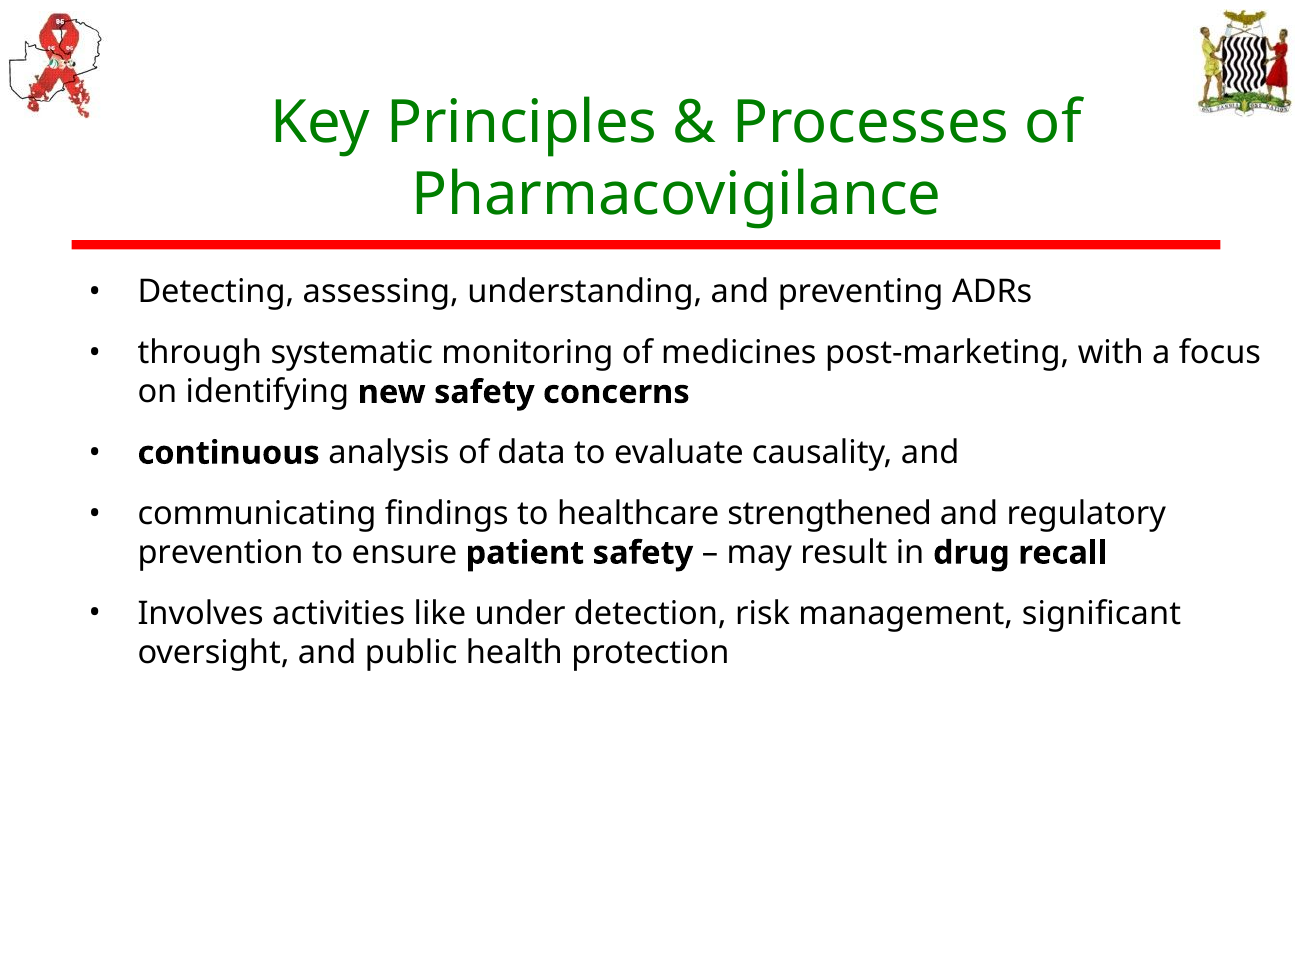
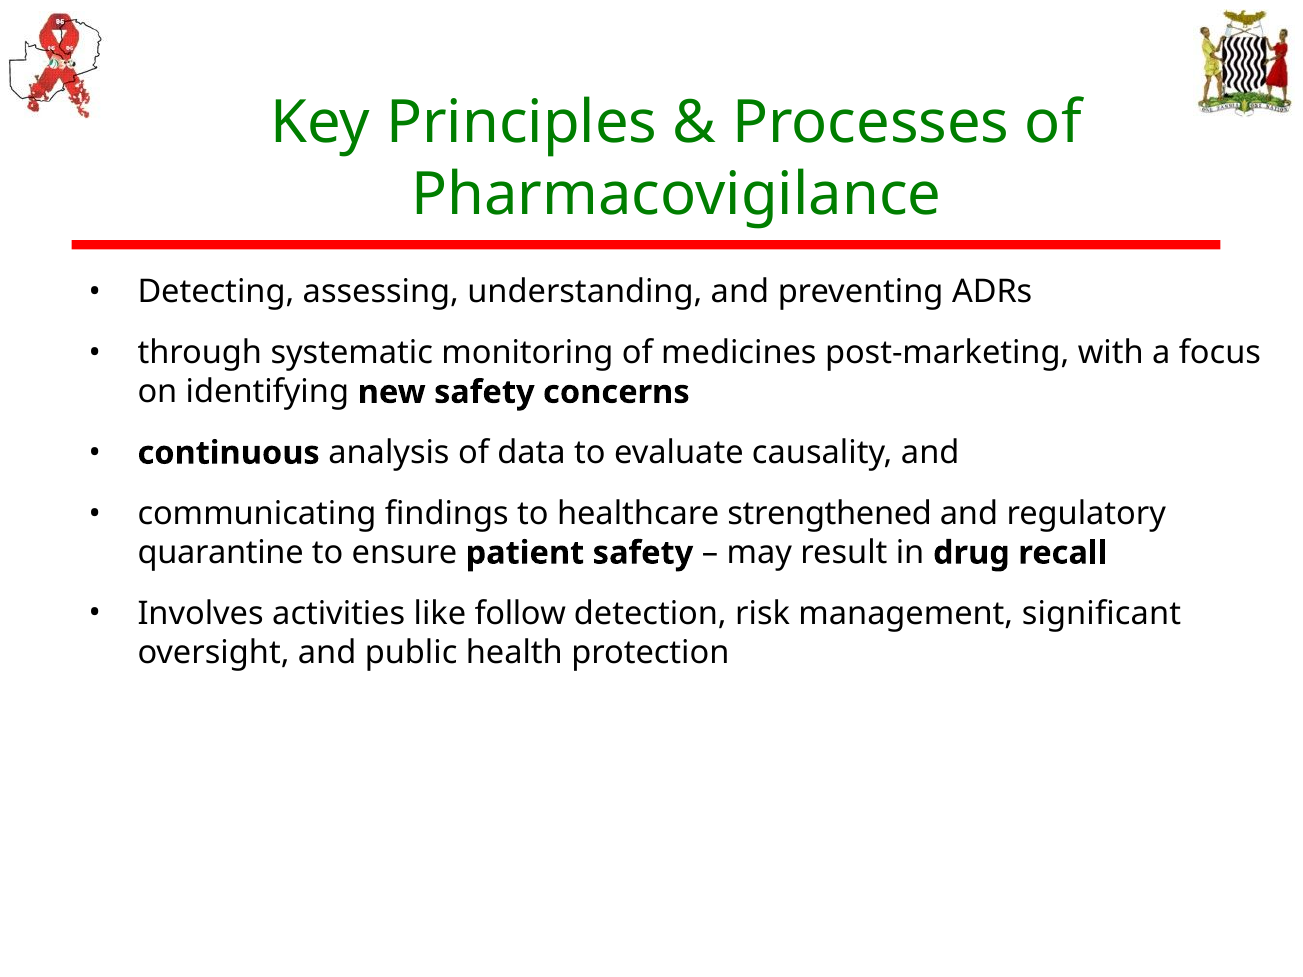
prevention: prevention -> quarantine
under: under -> follow
